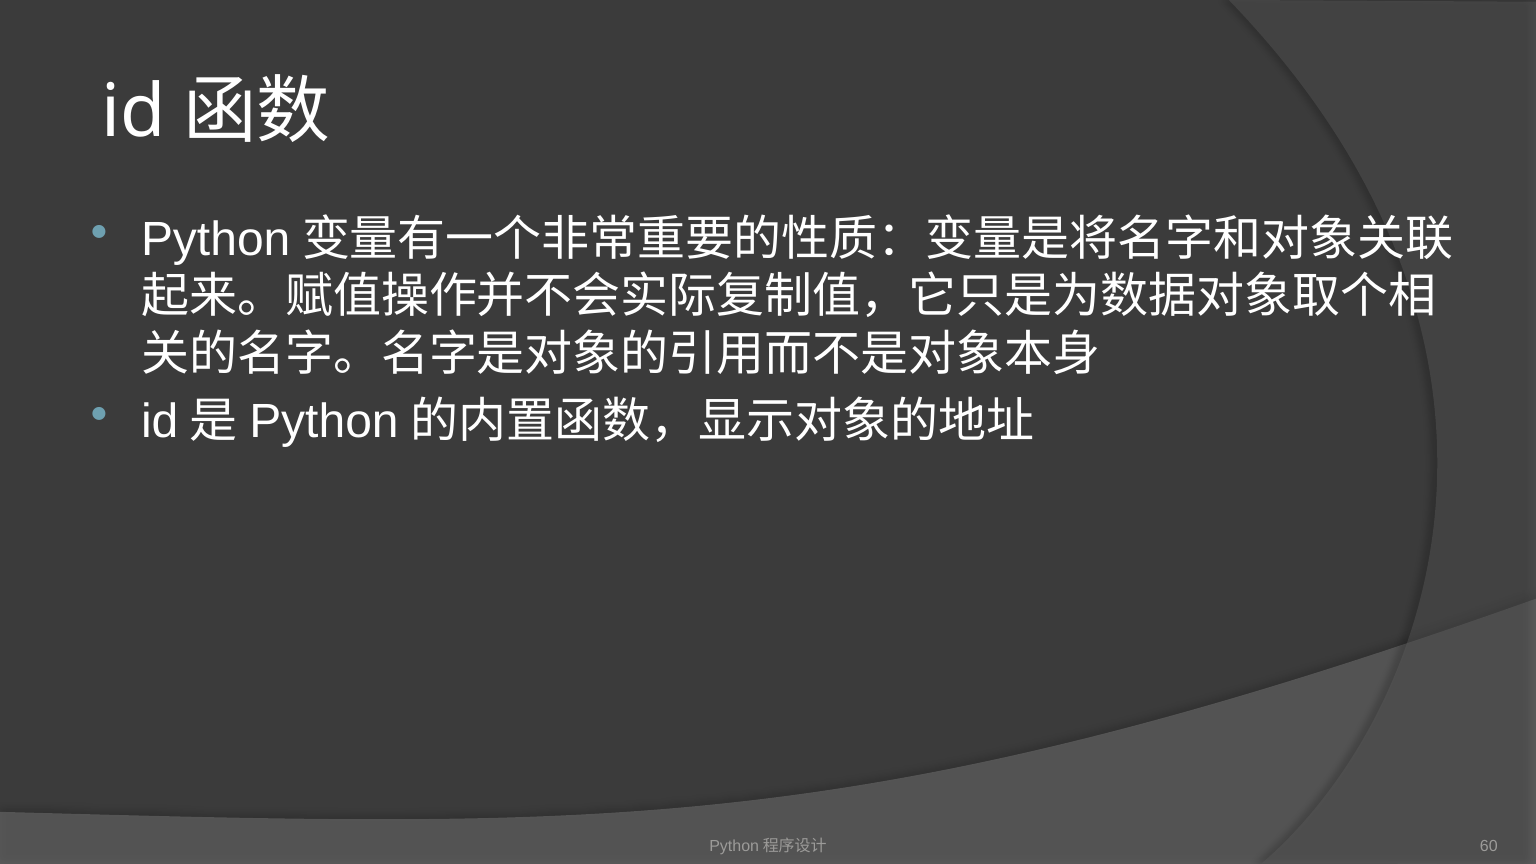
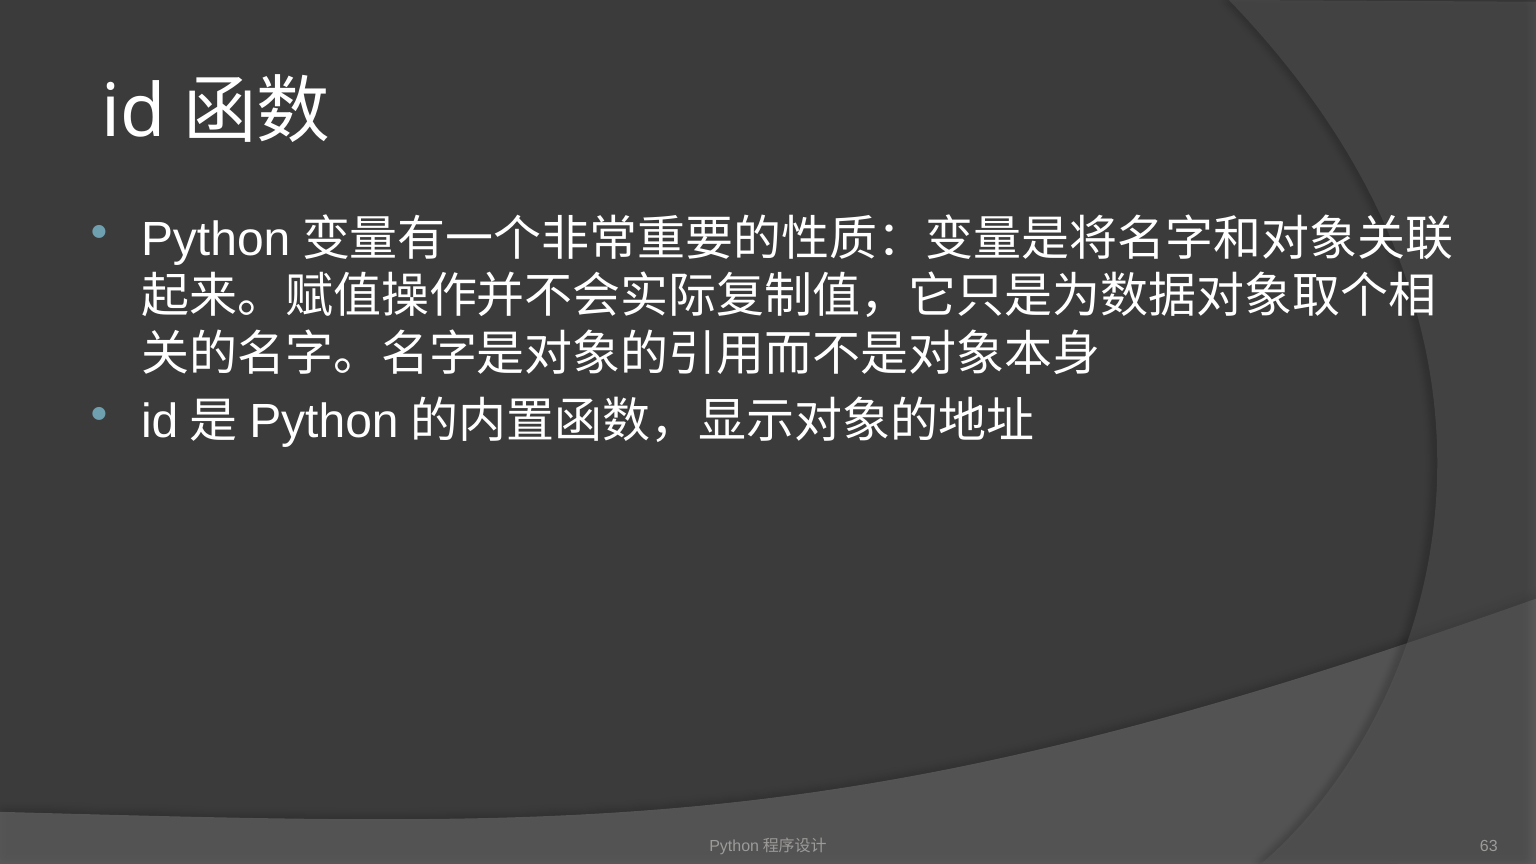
60: 60 -> 63
